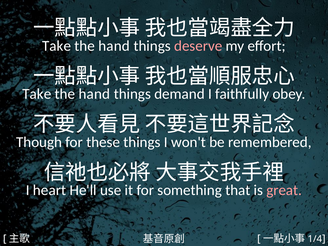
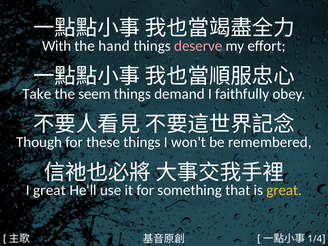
Take at (57, 46): Take -> With
hand at (94, 94): hand -> seem
I heart: heart -> great
great at (284, 190) colour: pink -> yellow
